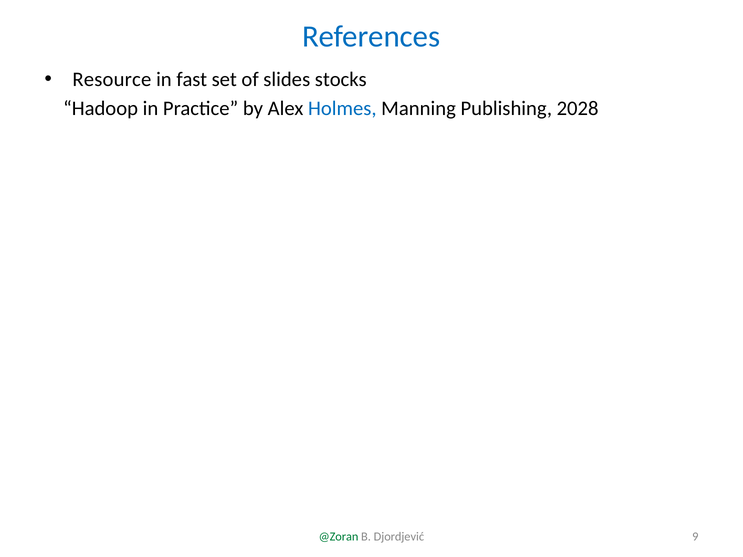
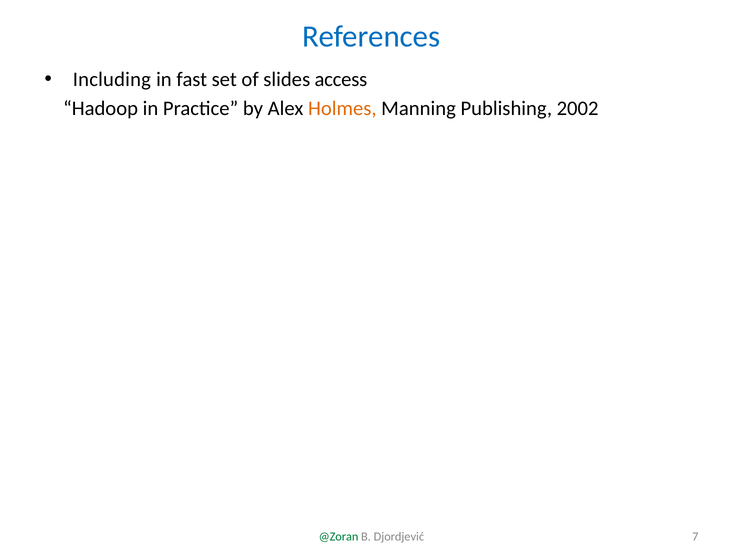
Resource: Resource -> Including
stocks: stocks -> access
Holmes colour: blue -> orange
2028: 2028 -> 2002
9: 9 -> 7
